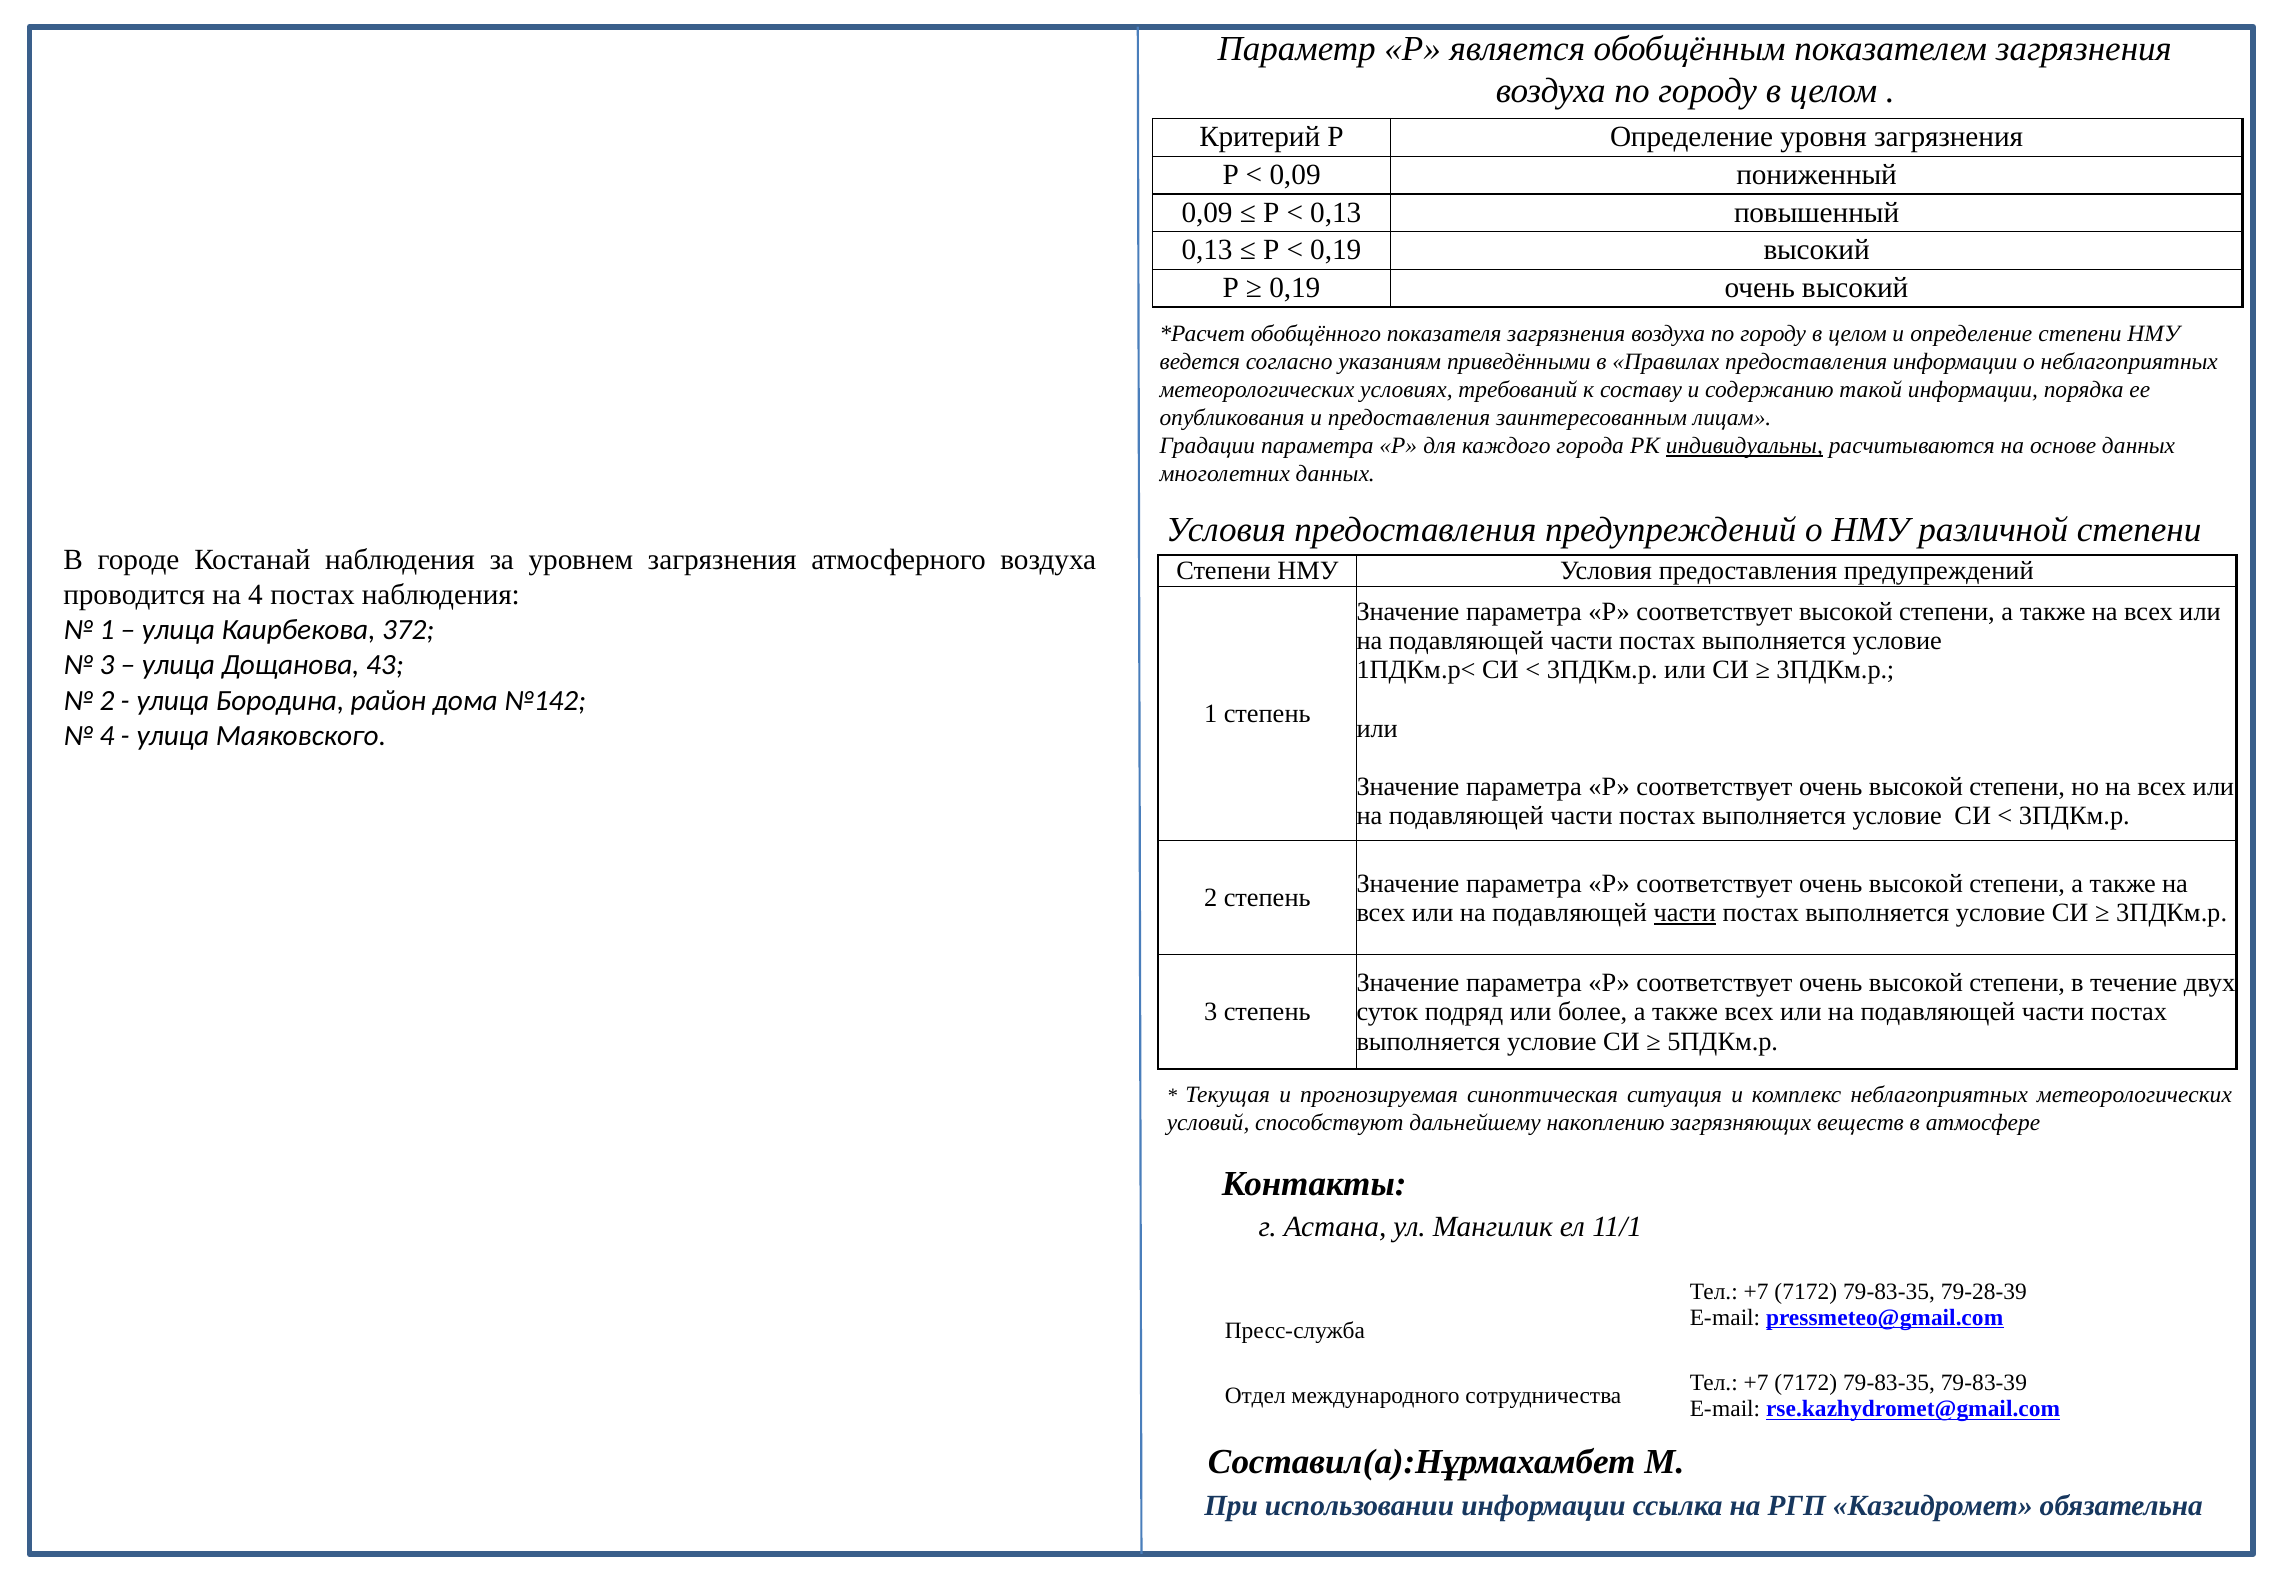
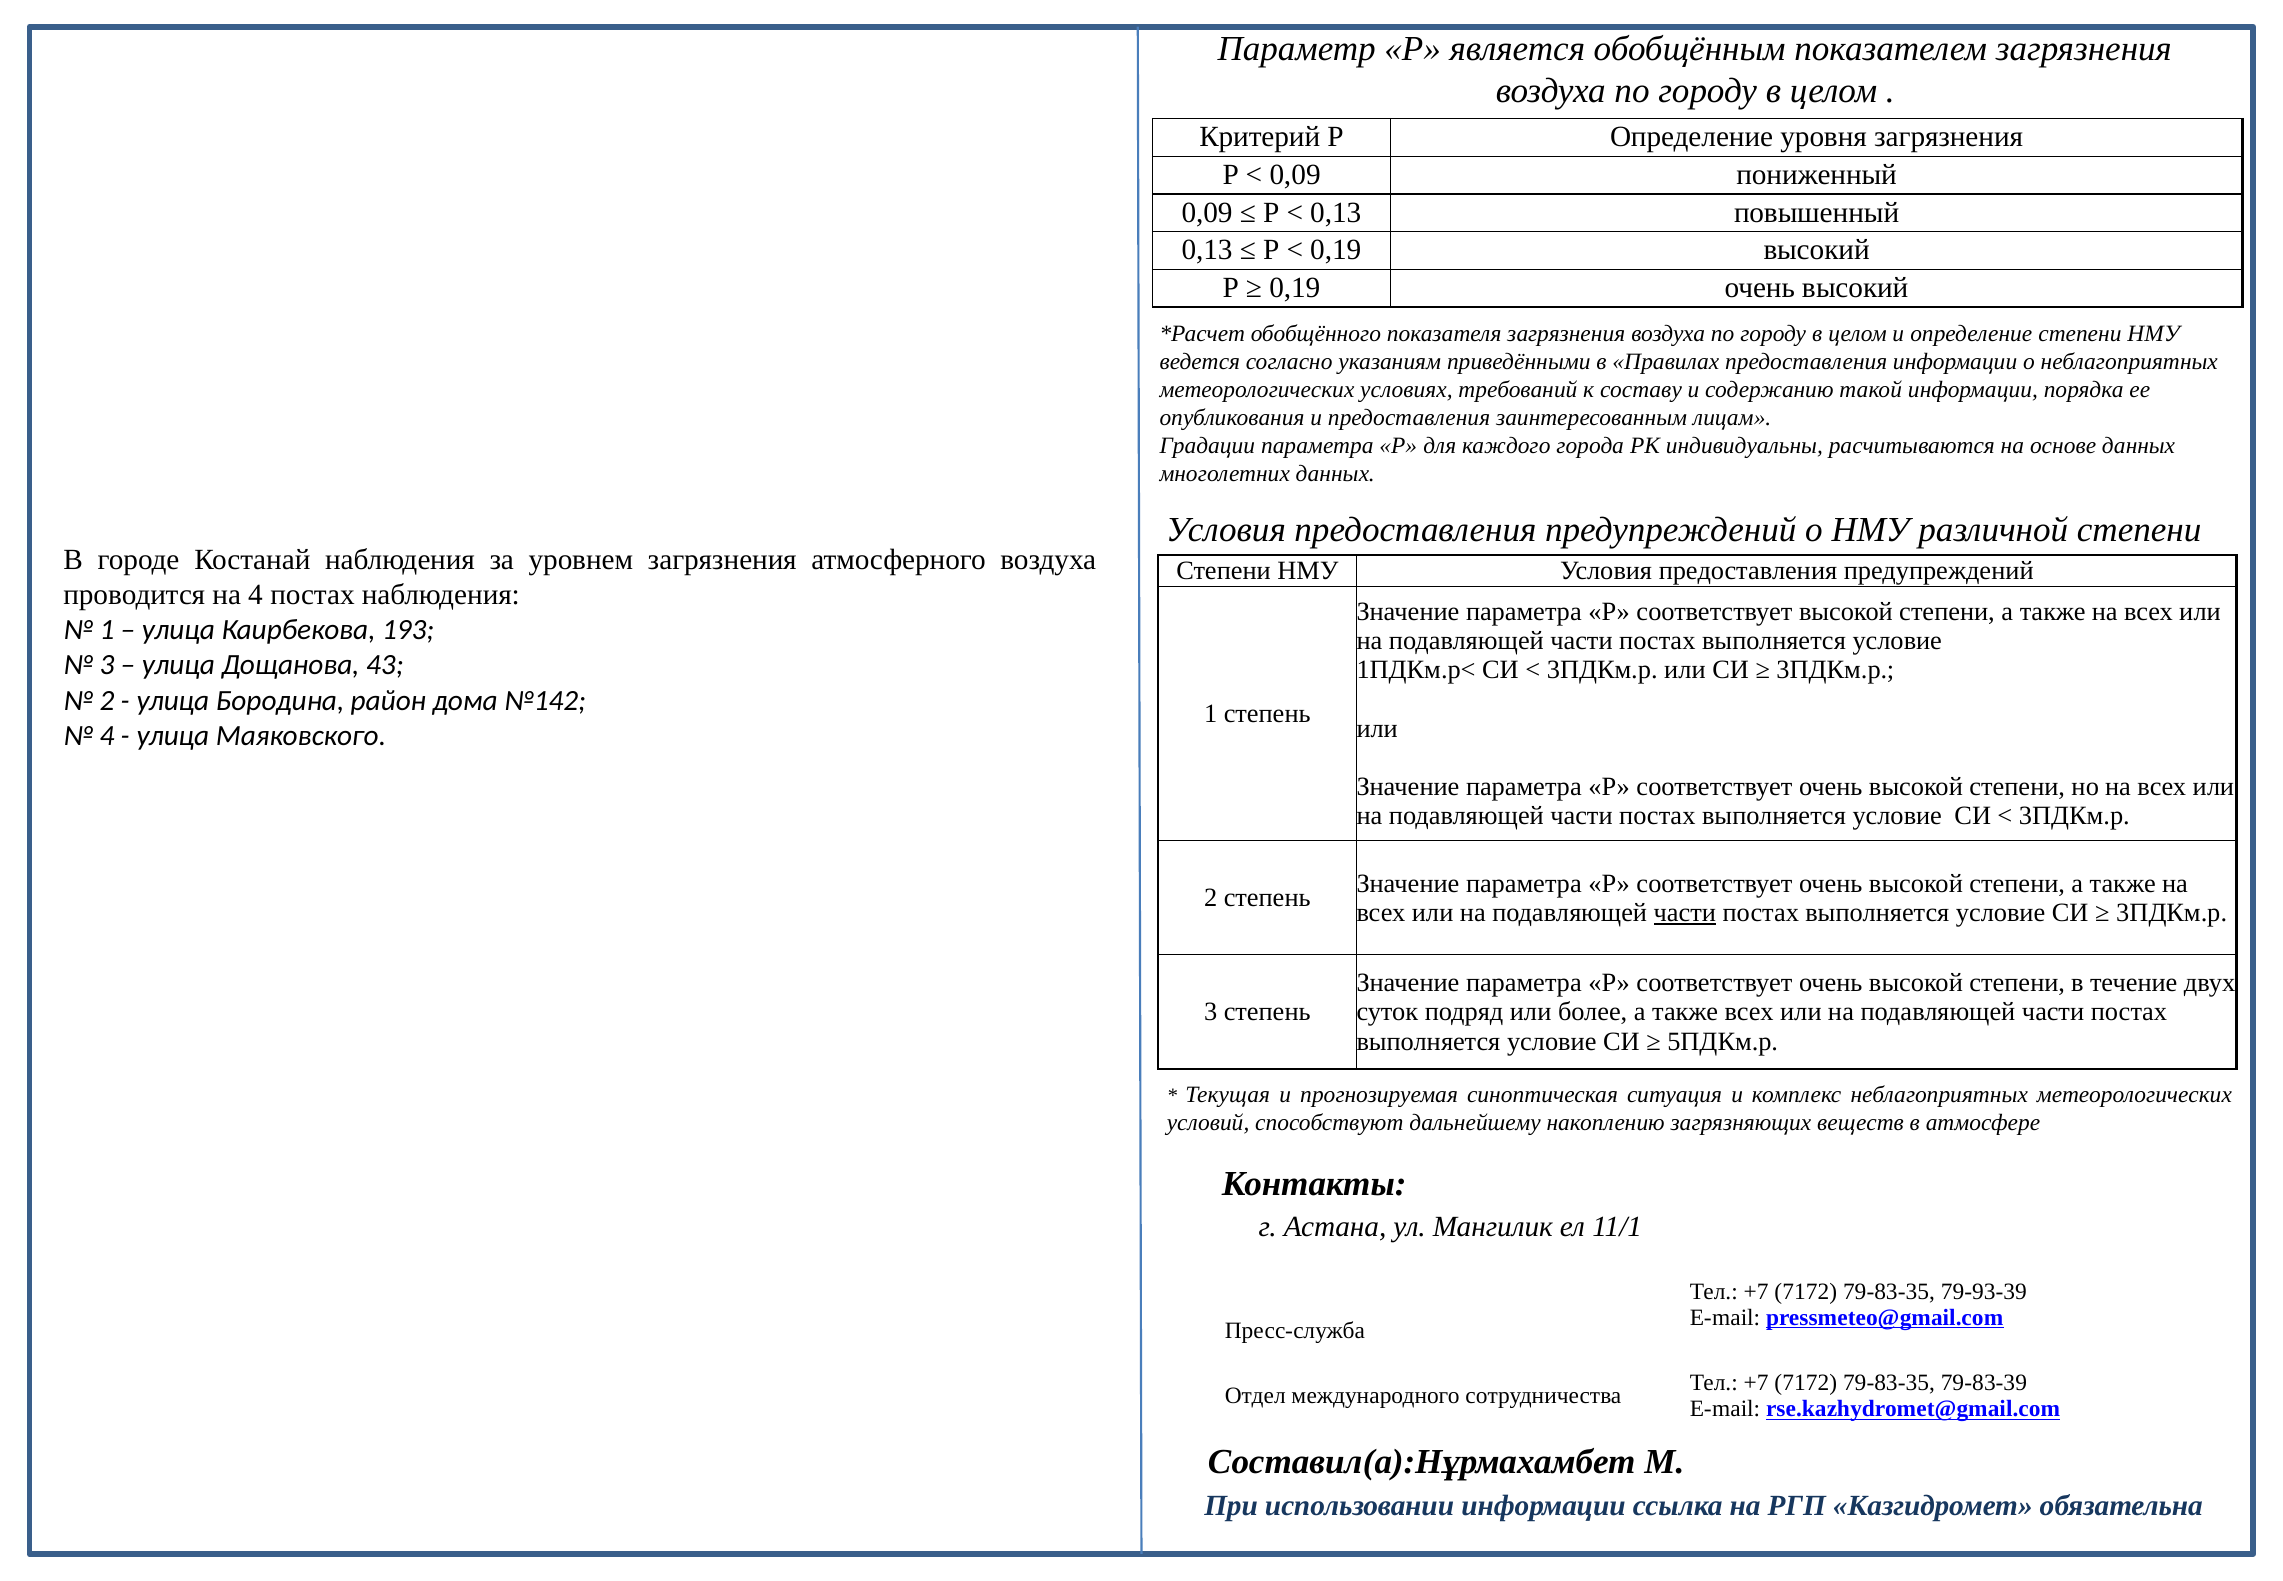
индивидуальны underline: present -> none
372: 372 -> 193
79-28-39: 79-28-39 -> 79-93-39
